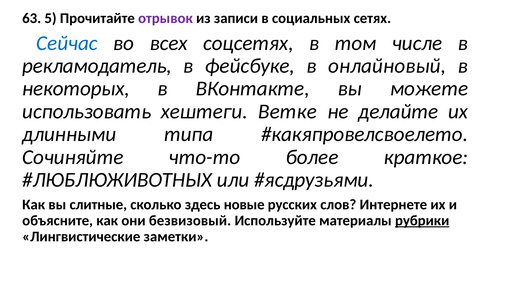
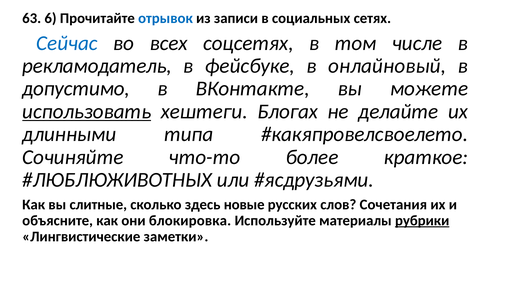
5: 5 -> 6
отрывок colour: purple -> blue
некоторых: некоторых -> допустимо
использовать underline: none -> present
Ветке: Ветке -> Блогах
Интернете: Интернете -> Сочетания
безвизовый: безвизовый -> блокировка
